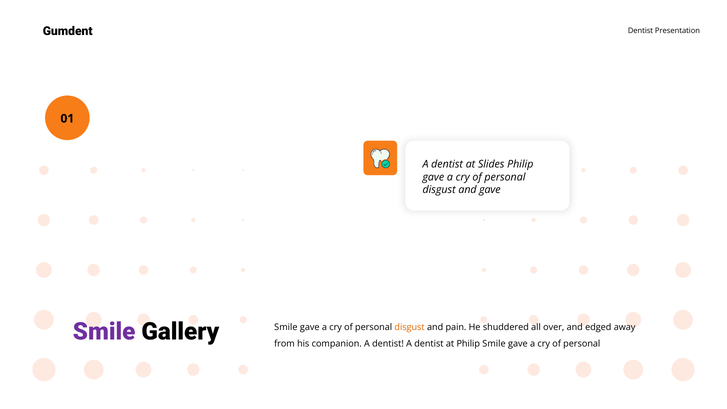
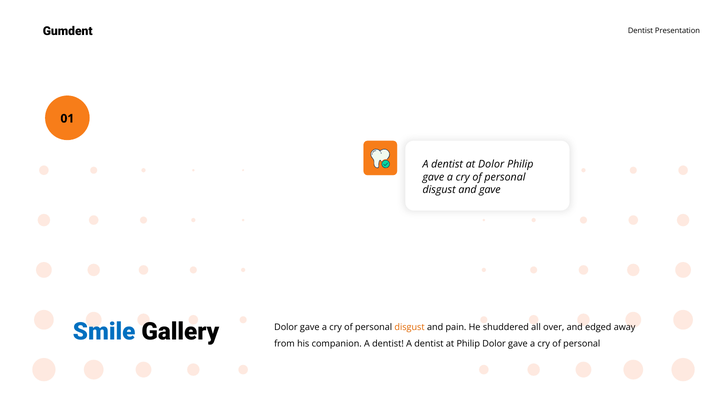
at Slides: Slides -> Dolor
Smile at (104, 332) colour: purple -> blue
Gallery Smile: Smile -> Dolor
Philip Smile: Smile -> Dolor
